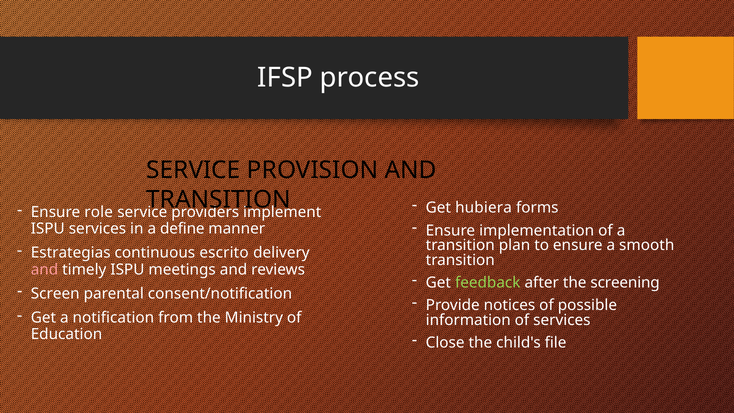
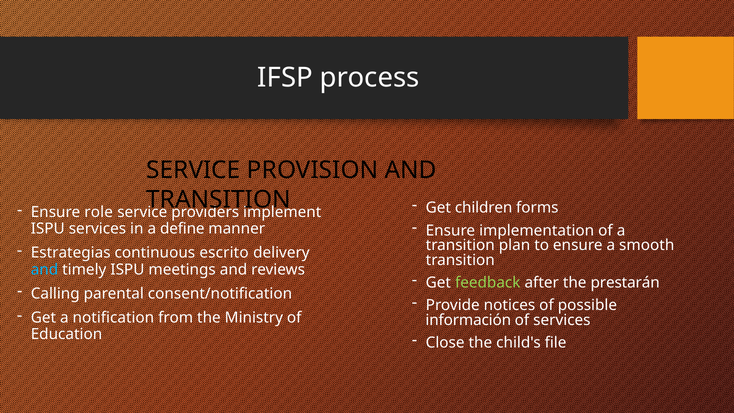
hubiera: hubiera -> children
and at (44, 269) colour: pink -> light blue
screening: screening -> prestarán
Screen: Screen -> Calling
information: information -> información
